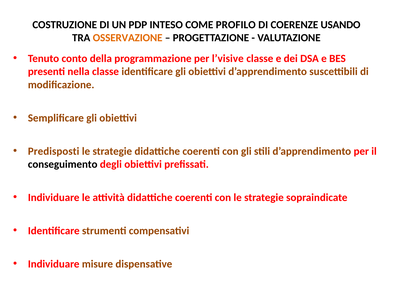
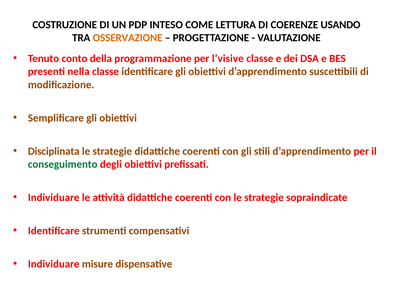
PROFILO: PROFILO -> LETTURA
Predisposti: Predisposti -> Disciplinata
conseguimento colour: black -> green
